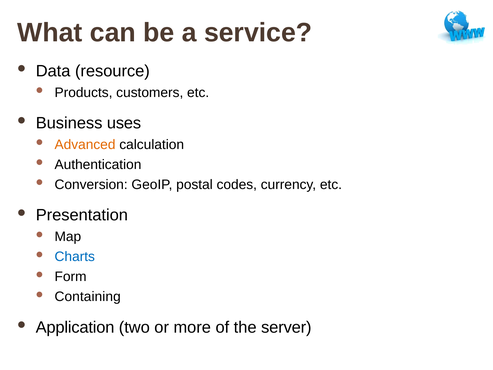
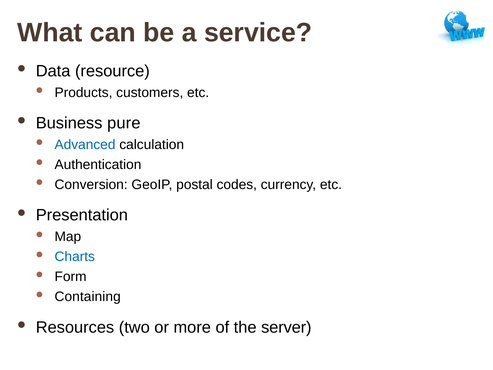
uses: uses -> pure
Advanced colour: orange -> blue
Application: Application -> Resources
